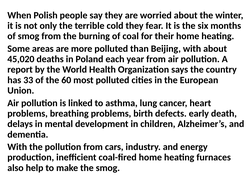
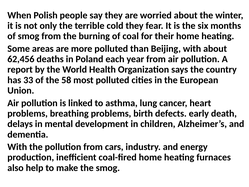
45,020: 45,020 -> 62,456
60: 60 -> 58
